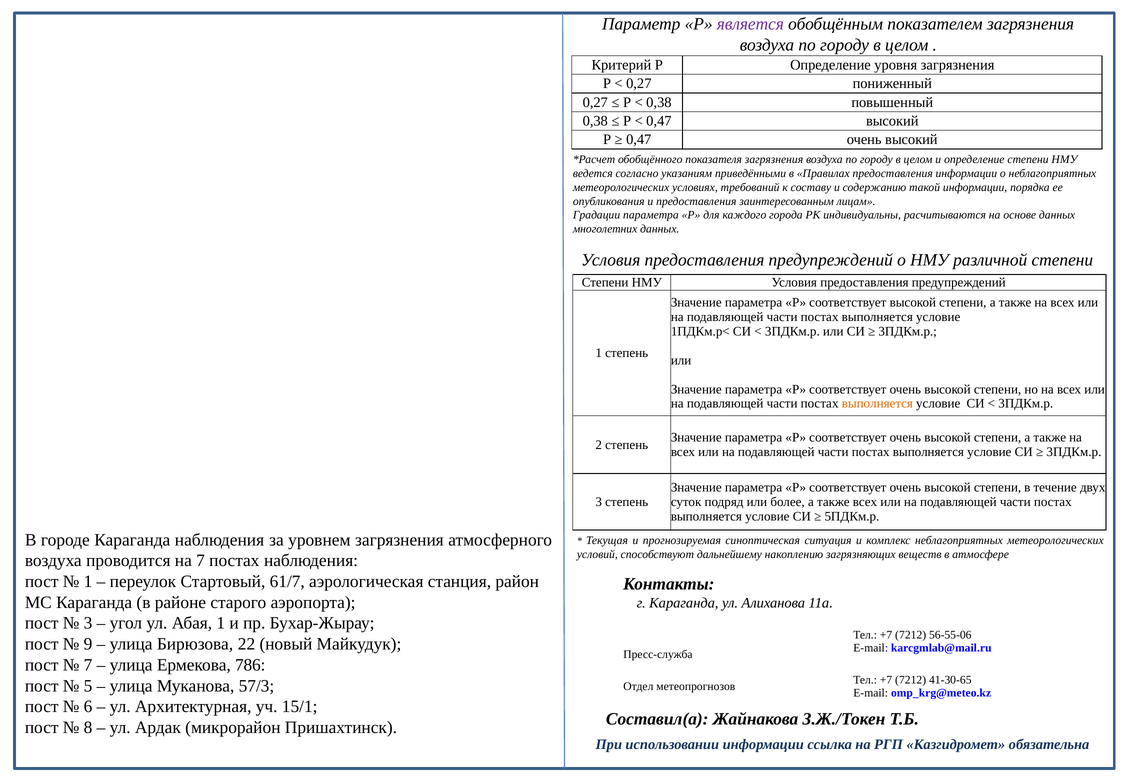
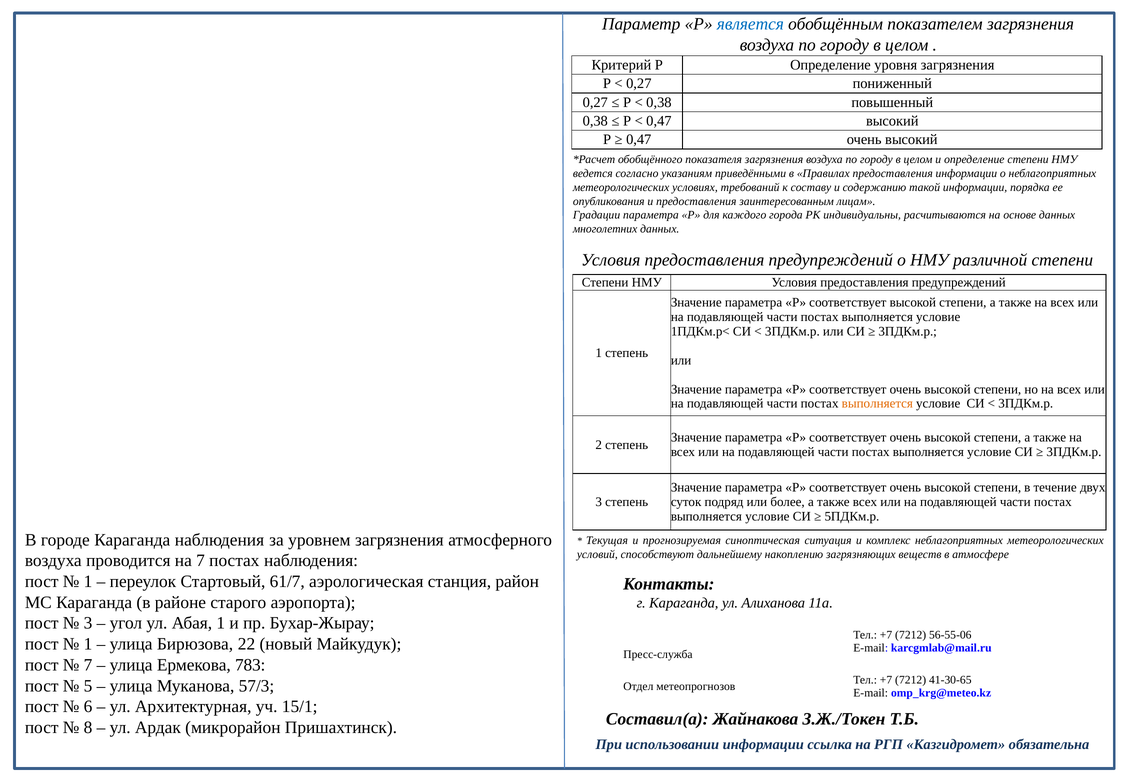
является colour: purple -> blue
9 at (88, 644): 9 -> 1
786: 786 -> 783
